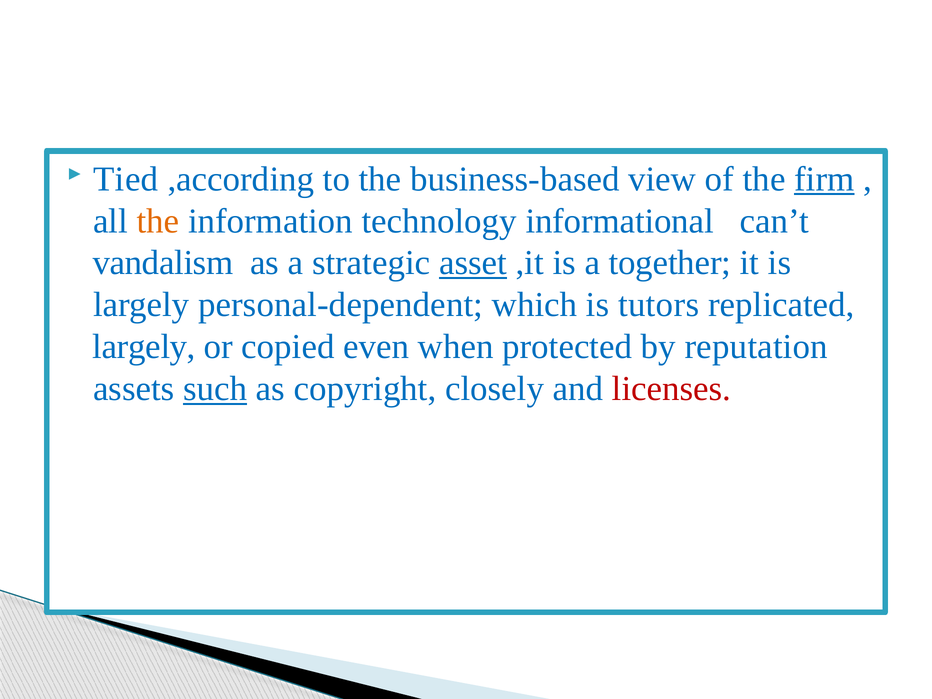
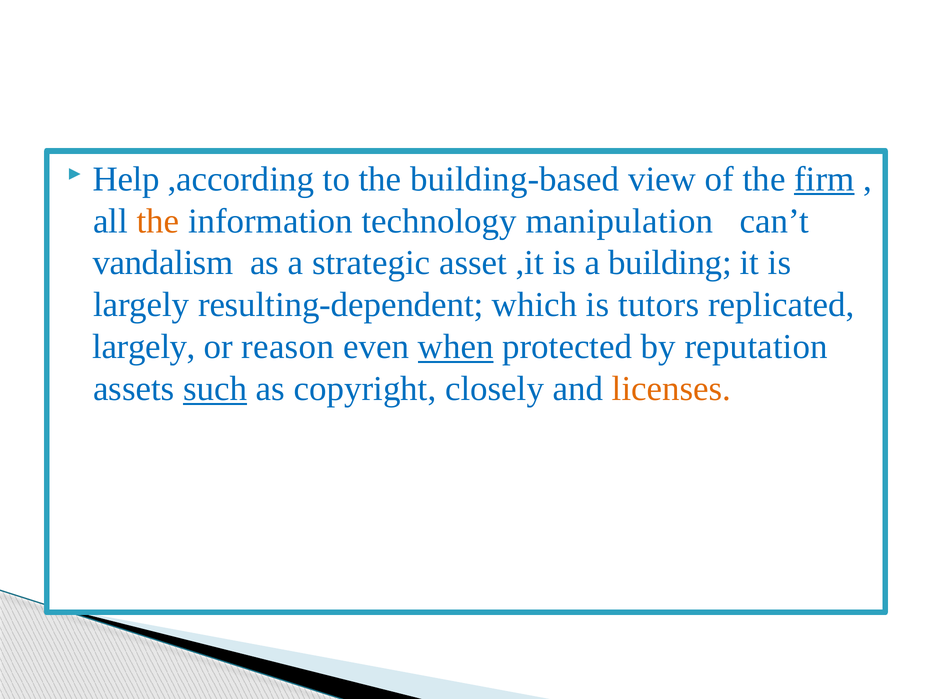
Tied: Tied -> Help
business-based: business-based -> building-based
informational: informational -> manipulation
asset underline: present -> none
together: together -> building
personal-dependent: personal-dependent -> resulting-dependent
copied: copied -> reason
when underline: none -> present
licenses colour: red -> orange
